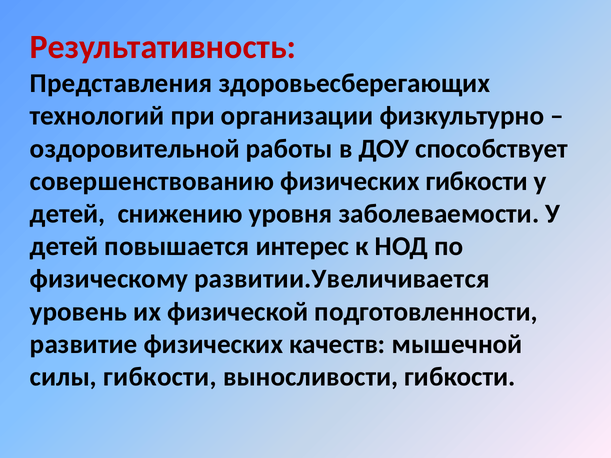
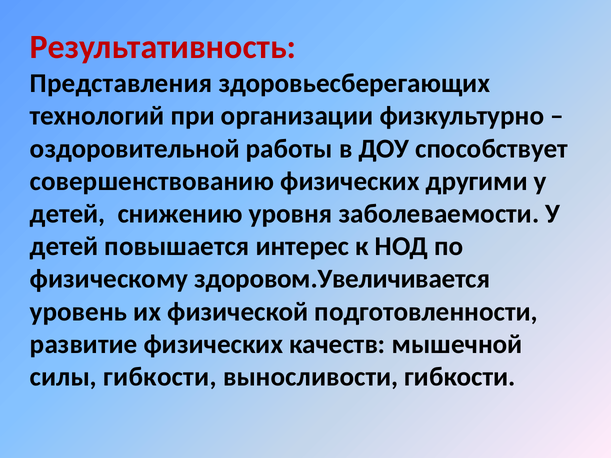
физических гибкости: гибкости -> другими
развитии.Увеличивается: развитии.Увеличивается -> здоровом.Увеличивается
